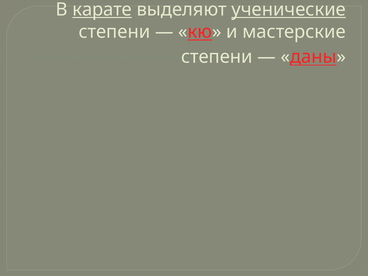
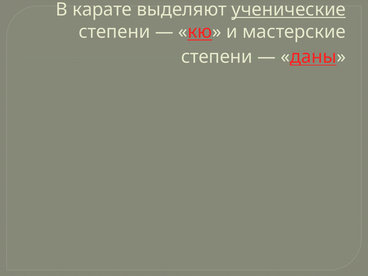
карате underline: present -> none
